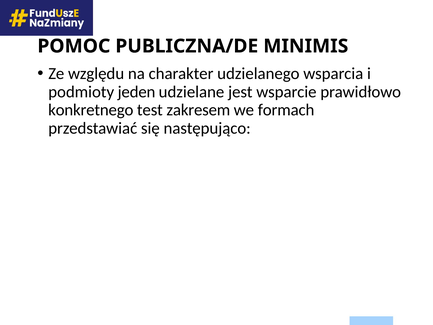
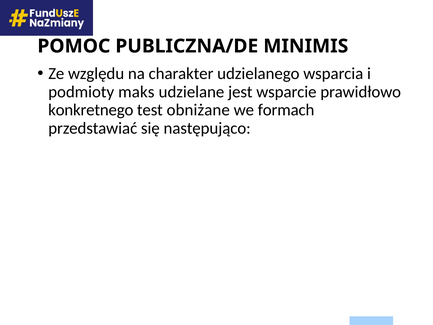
jeden: jeden -> maks
zakresem: zakresem -> obniżane
